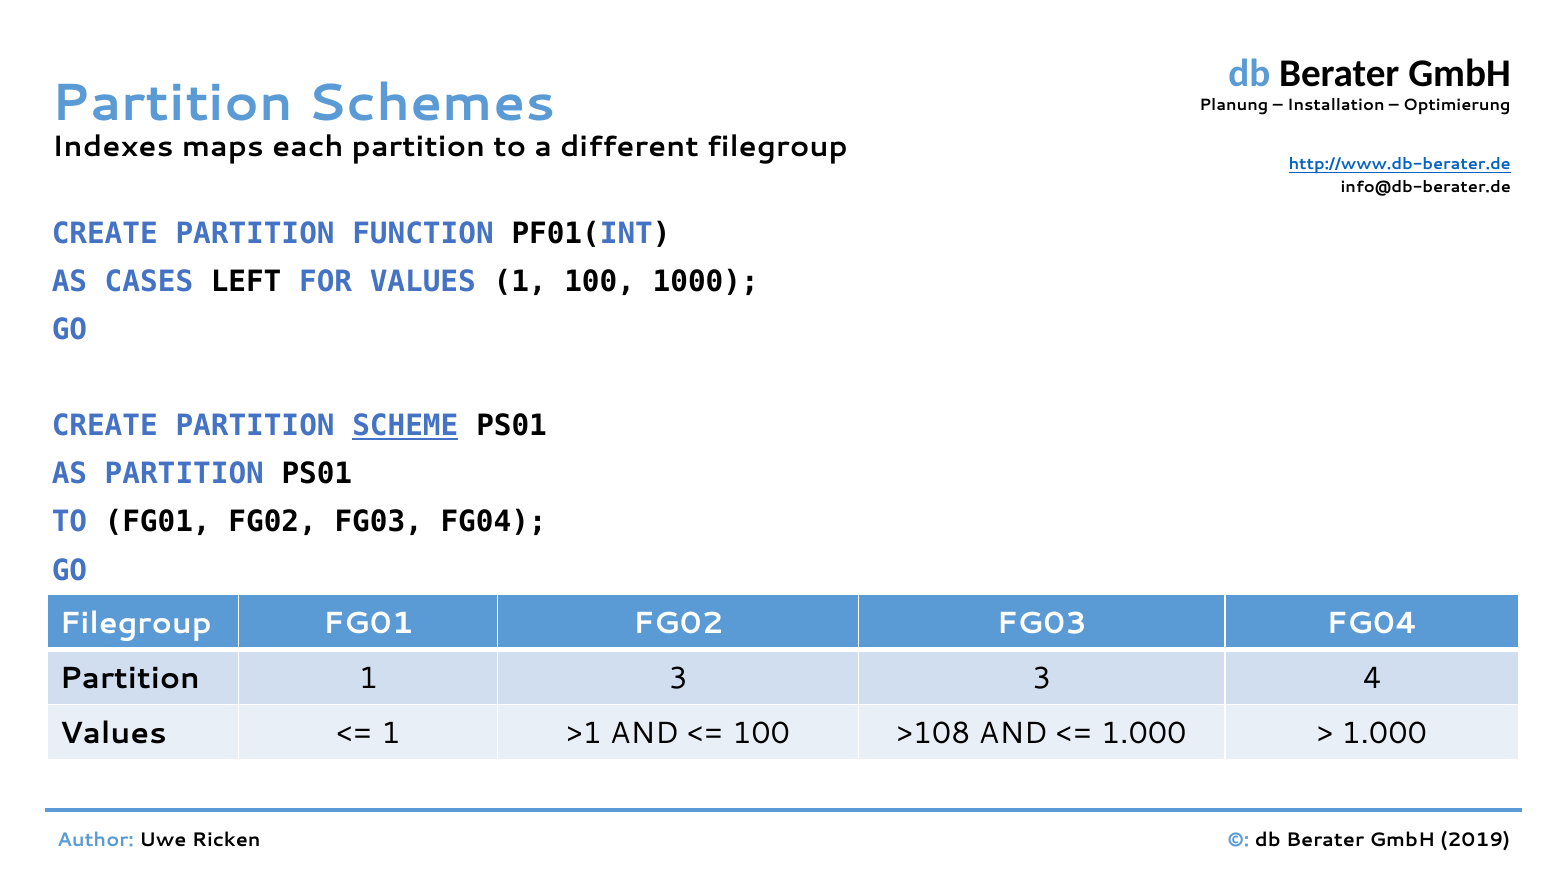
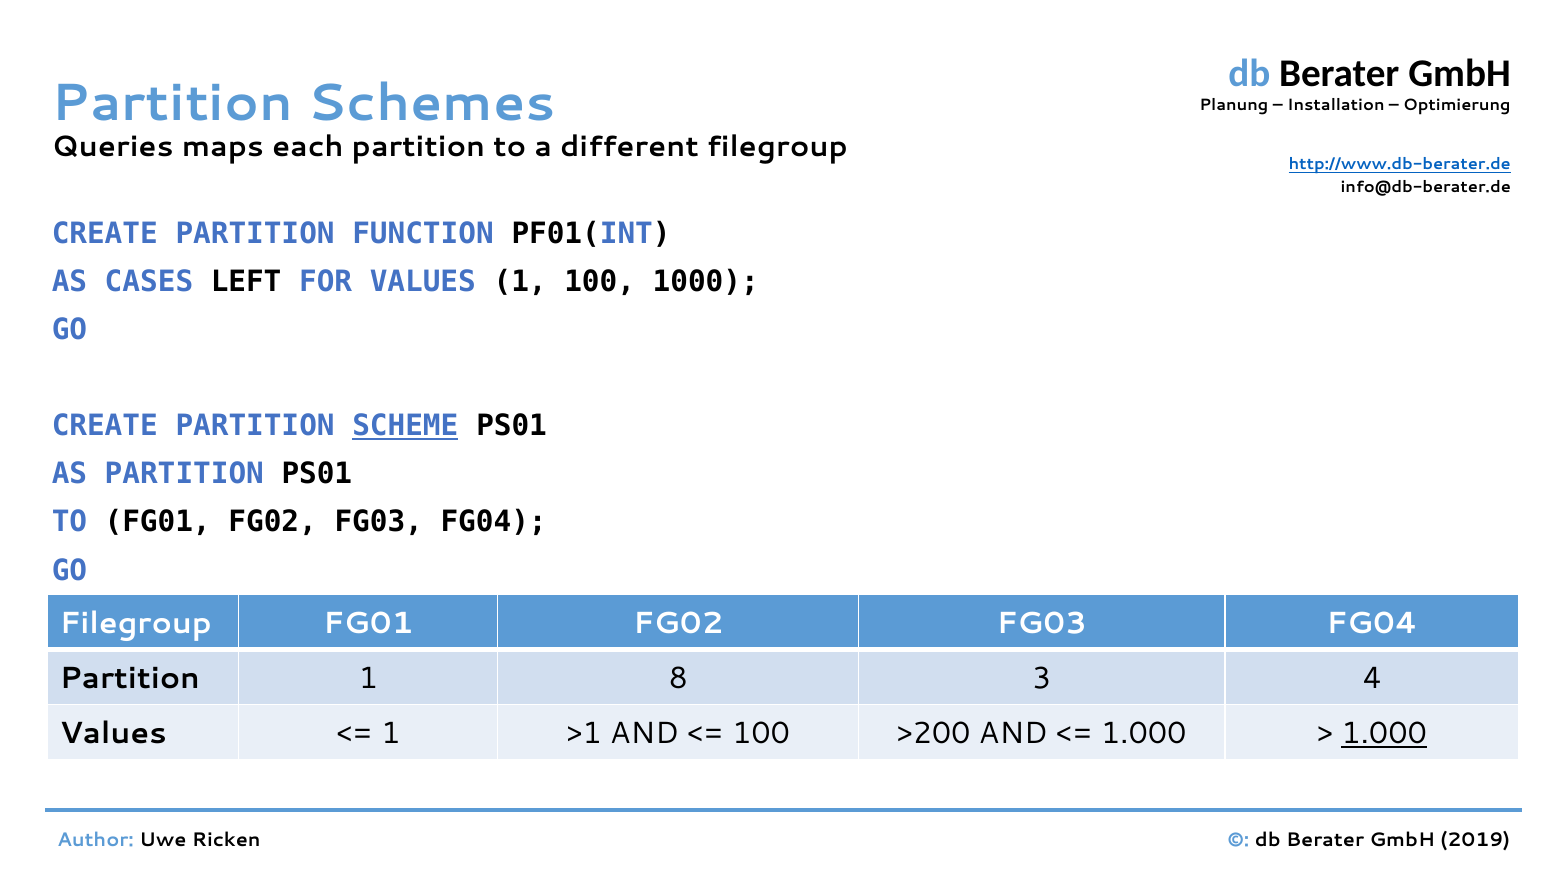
Indexes: Indexes -> Queries
1 3: 3 -> 8
>108: >108 -> >200
1.000 at (1384, 734) underline: none -> present
